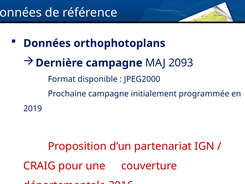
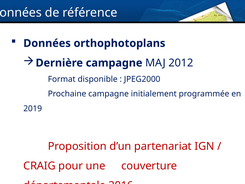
2093: 2093 -> 2012
